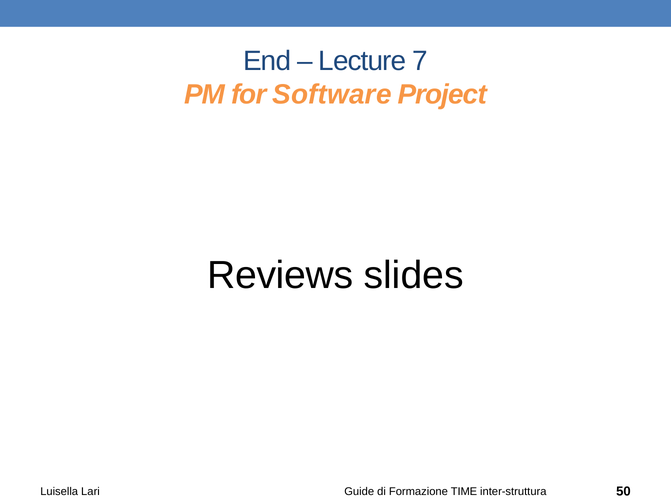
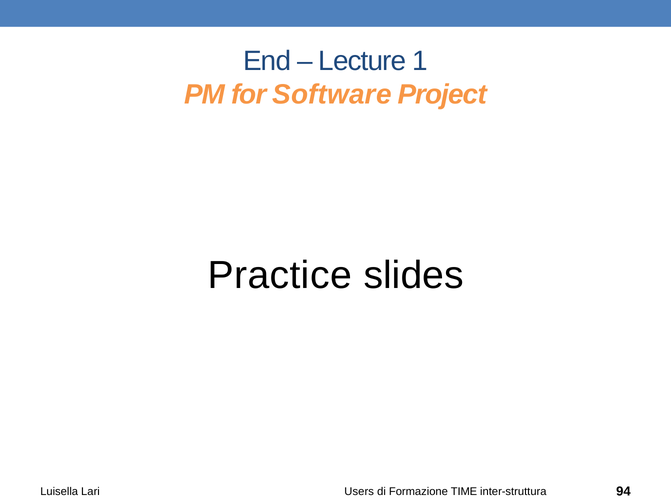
7: 7 -> 1
Reviews: Reviews -> Practice
Guide: Guide -> Users
50: 50 -> 94
